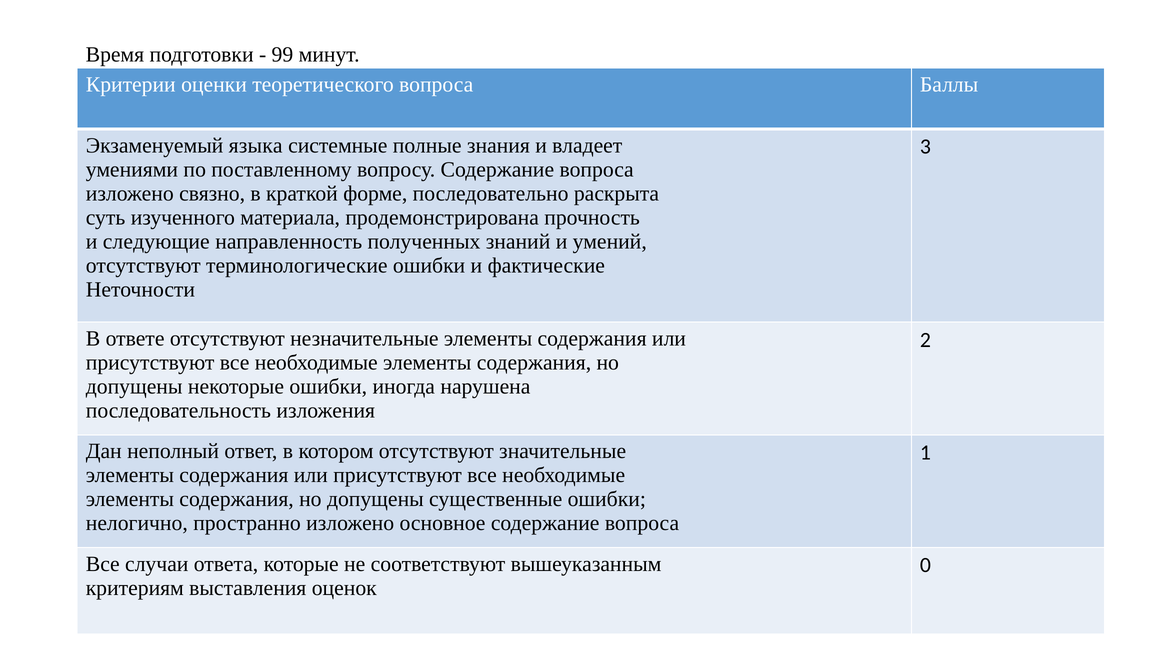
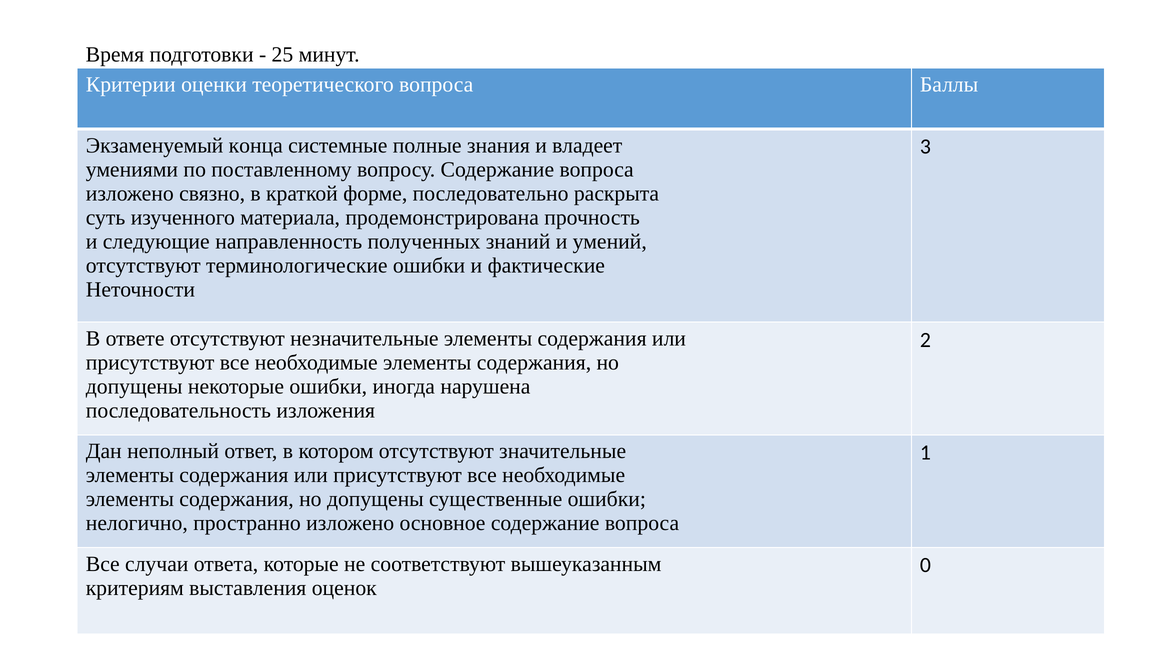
99: 99 -> 25
языка: языка -> конца
